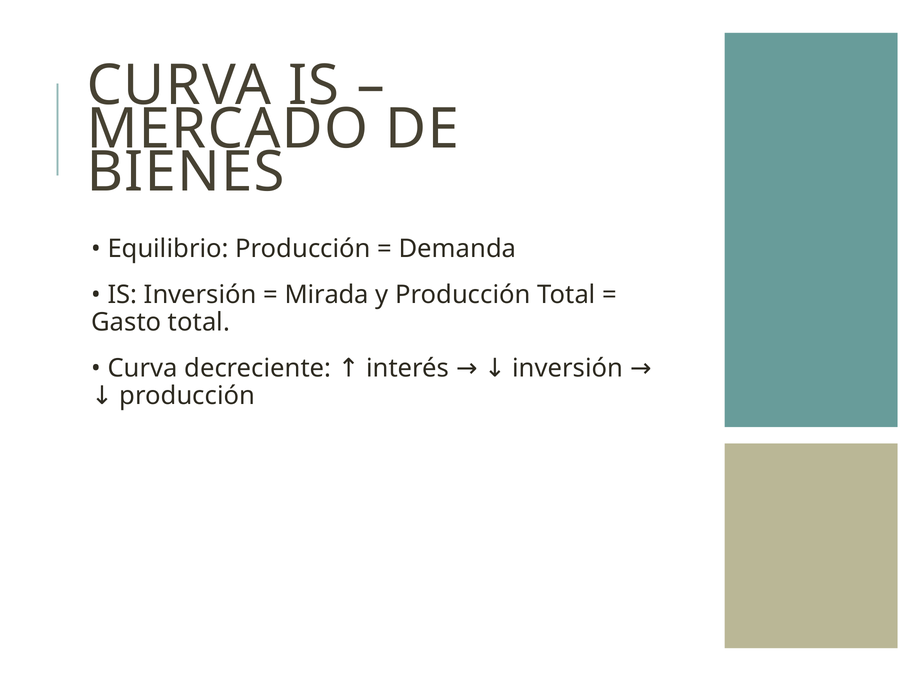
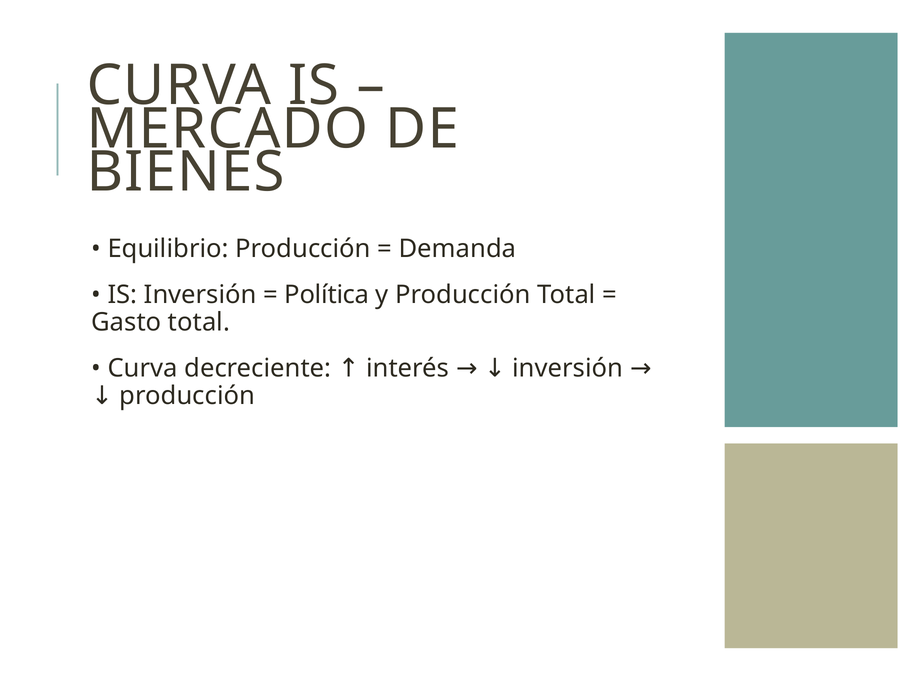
Mirada: Mirada -> Política
